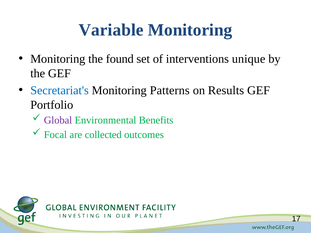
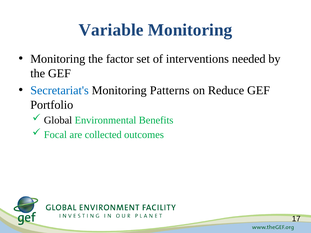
found: found -> factor
unique: unique -> needed
Results: Results -> Reduce
Global colour: purple -> black
